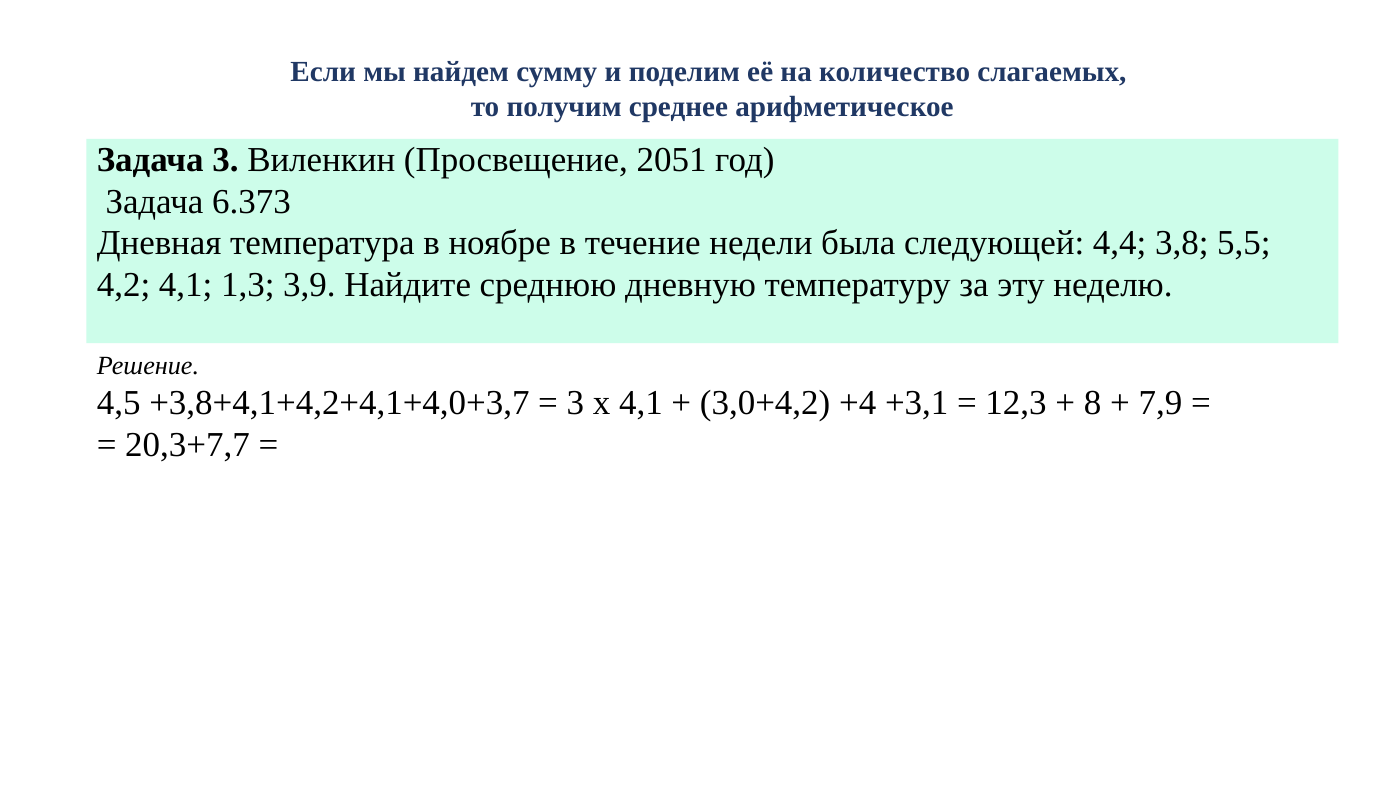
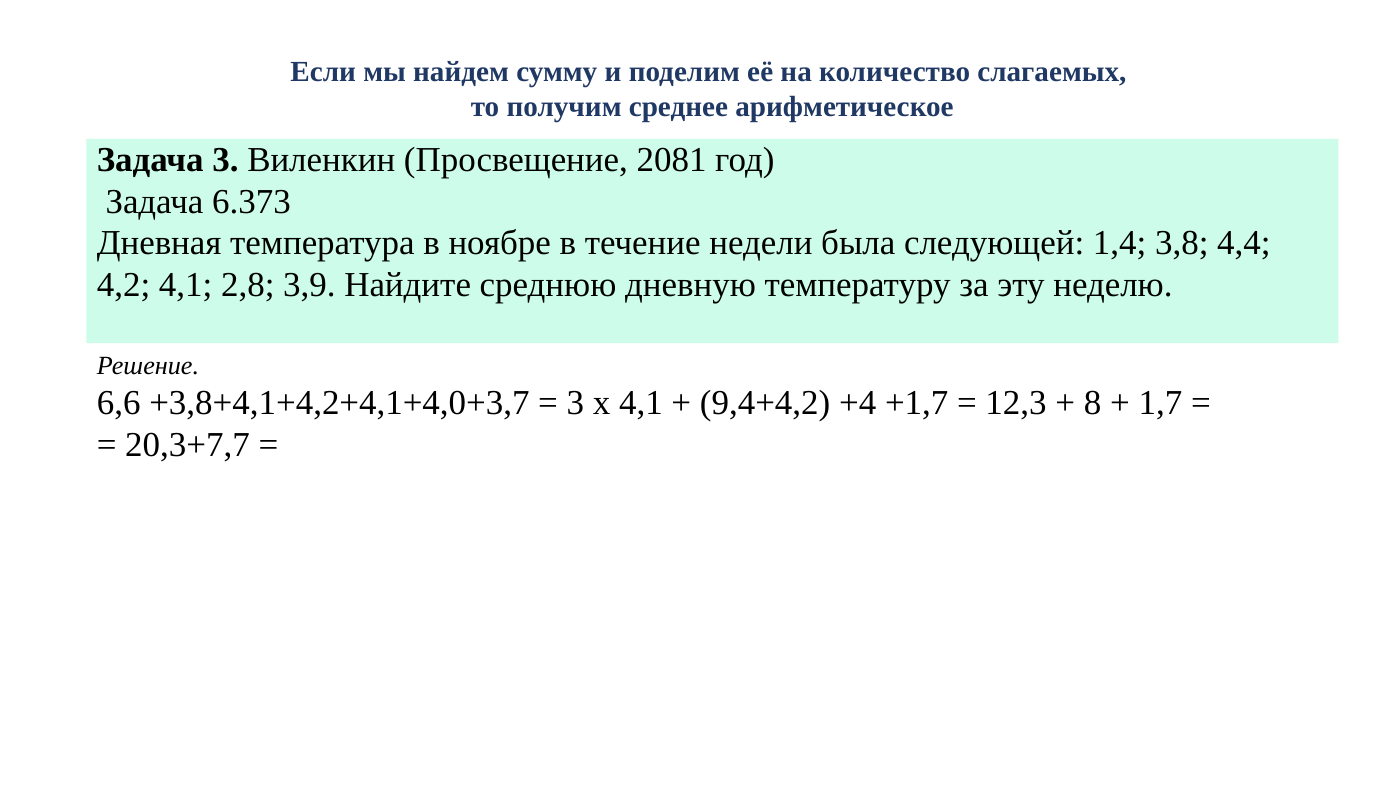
2051: 2051 -> 2081
4,4: 4,4 -> 1,4
5,5: 5,5 -> 4,4
1,3: 1,3 -> 2,8
4,5: 4,5 -> 6,6
3,0+4,2: 3,0+4,2 -> 9,4+4,2
+3,1: +3,1 -> +1,7
7,9: 7,9 -> 1,7
